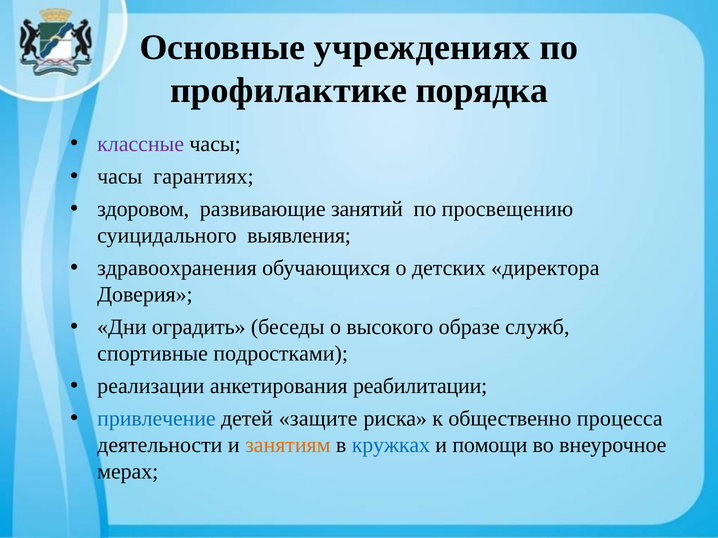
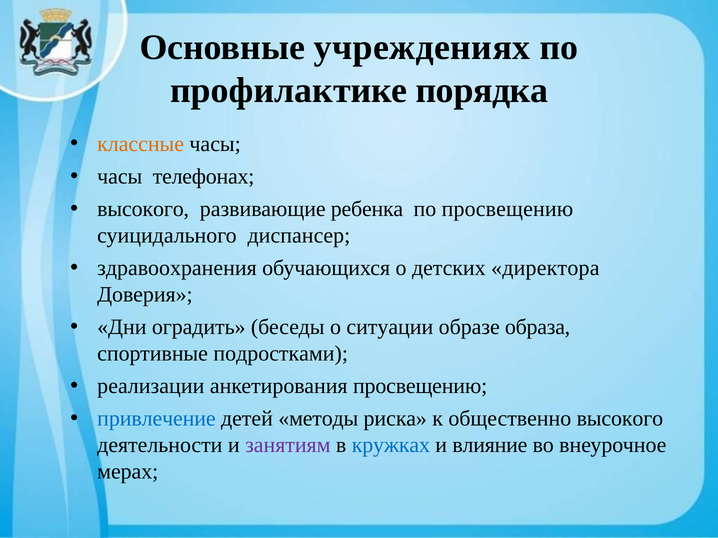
классные colour: purple -> orange
гарантиях: гарантиях -> телефонах
здоровом at (143, 209): здоровом -> высокого
занятий: занятий -> ребенка
выявления: выявления -> диспансер
высокого: высокого -> ситуации
служб: служб -> образа
анкетирования реабилитации: реабилитации -> просвещению
защите: защите -> методы
общественно процесса: процесса -> высокого
занятиям colour: orange -> purple
помощи: помощи -> влияние
